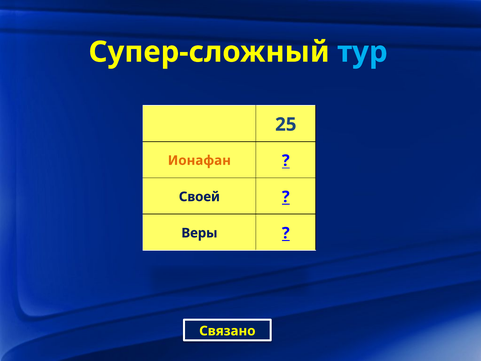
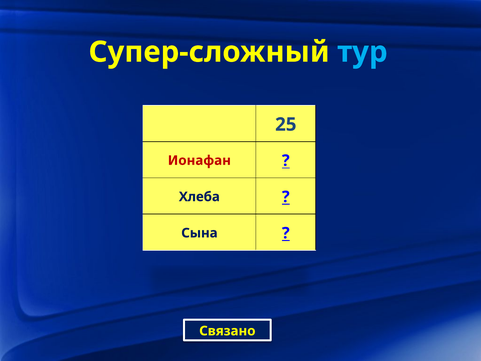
Ионафан colour: orange -> red
Своей: Своей -> Хлеба
Веры: Веры -> Сына
